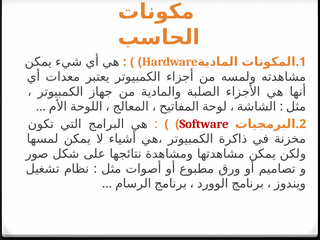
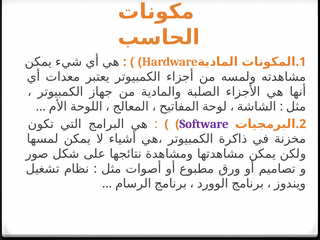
Software colour: red -> purple
